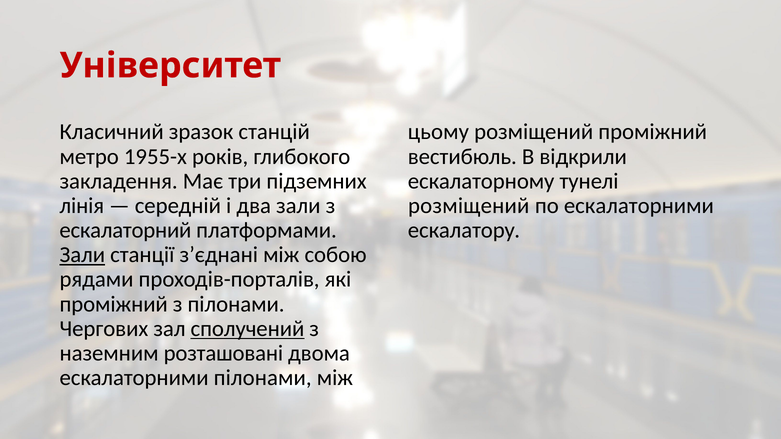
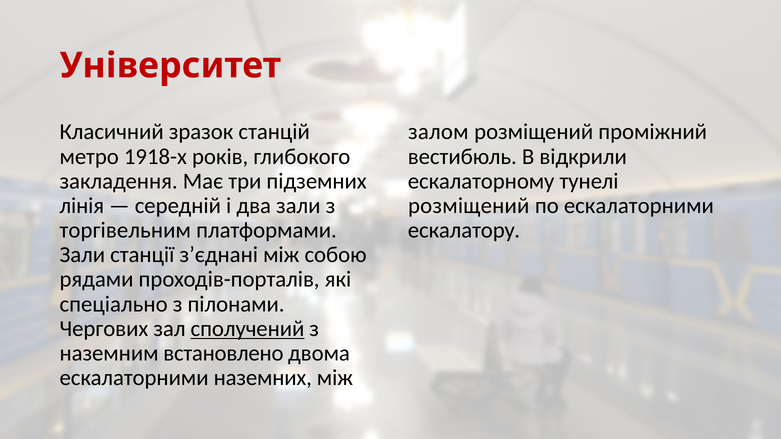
цьому: цьому -> залом
1955-х: 1955-х -> 1918-х
ескалаторний: ескалаторний -> торгівельним
Зали at (82, 255) underline: present -> none
проміжний at (114, 304): проміжний -> спеціально
розташовані: розташовані -> встановлено
ескалаторними пілонами: пілонами -> наземних
